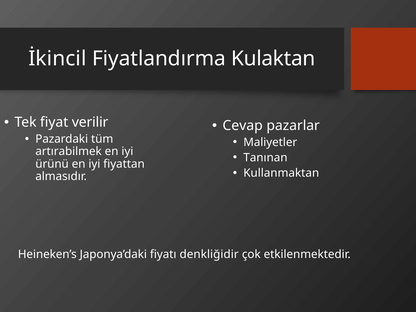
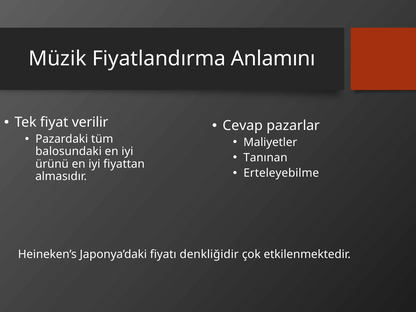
İkincil: İkincil -> Müzik
Kulaktan: Kulaktan -> Anlamını
artırabilmek: artırabilmek -> balosundaki
Kullanmaktan: Kullanmaktan -> Erteleyebilme
